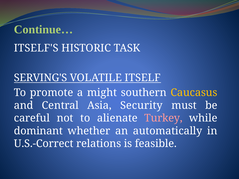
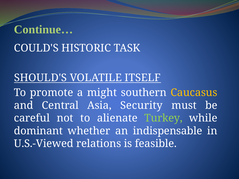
ITSELF'S: ITSELF'S -> COULD'S
SERVING'S: SERVING'S -> SHOULD'S
Turkey colour: pink -> light green
automatically: automatically -> indispensable
U.S.-Correct: U.S.-Correct -> U.S.-Viewed
